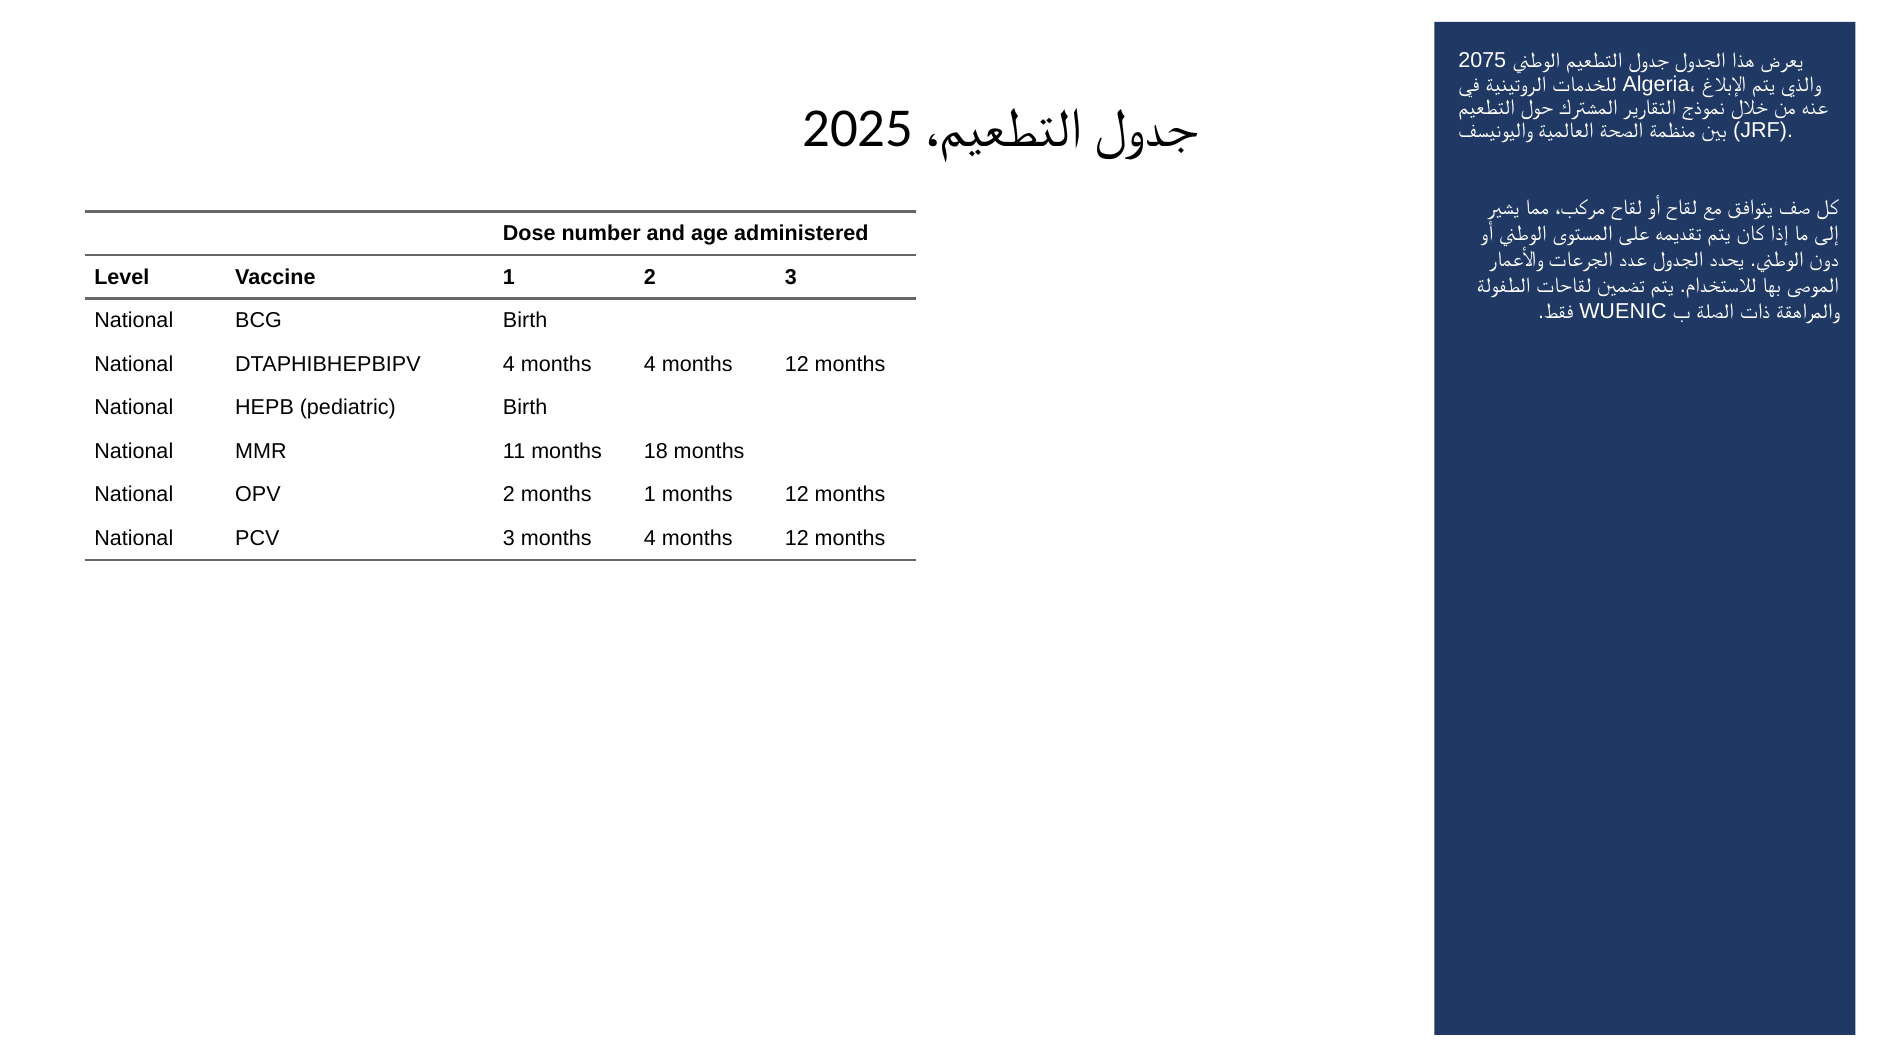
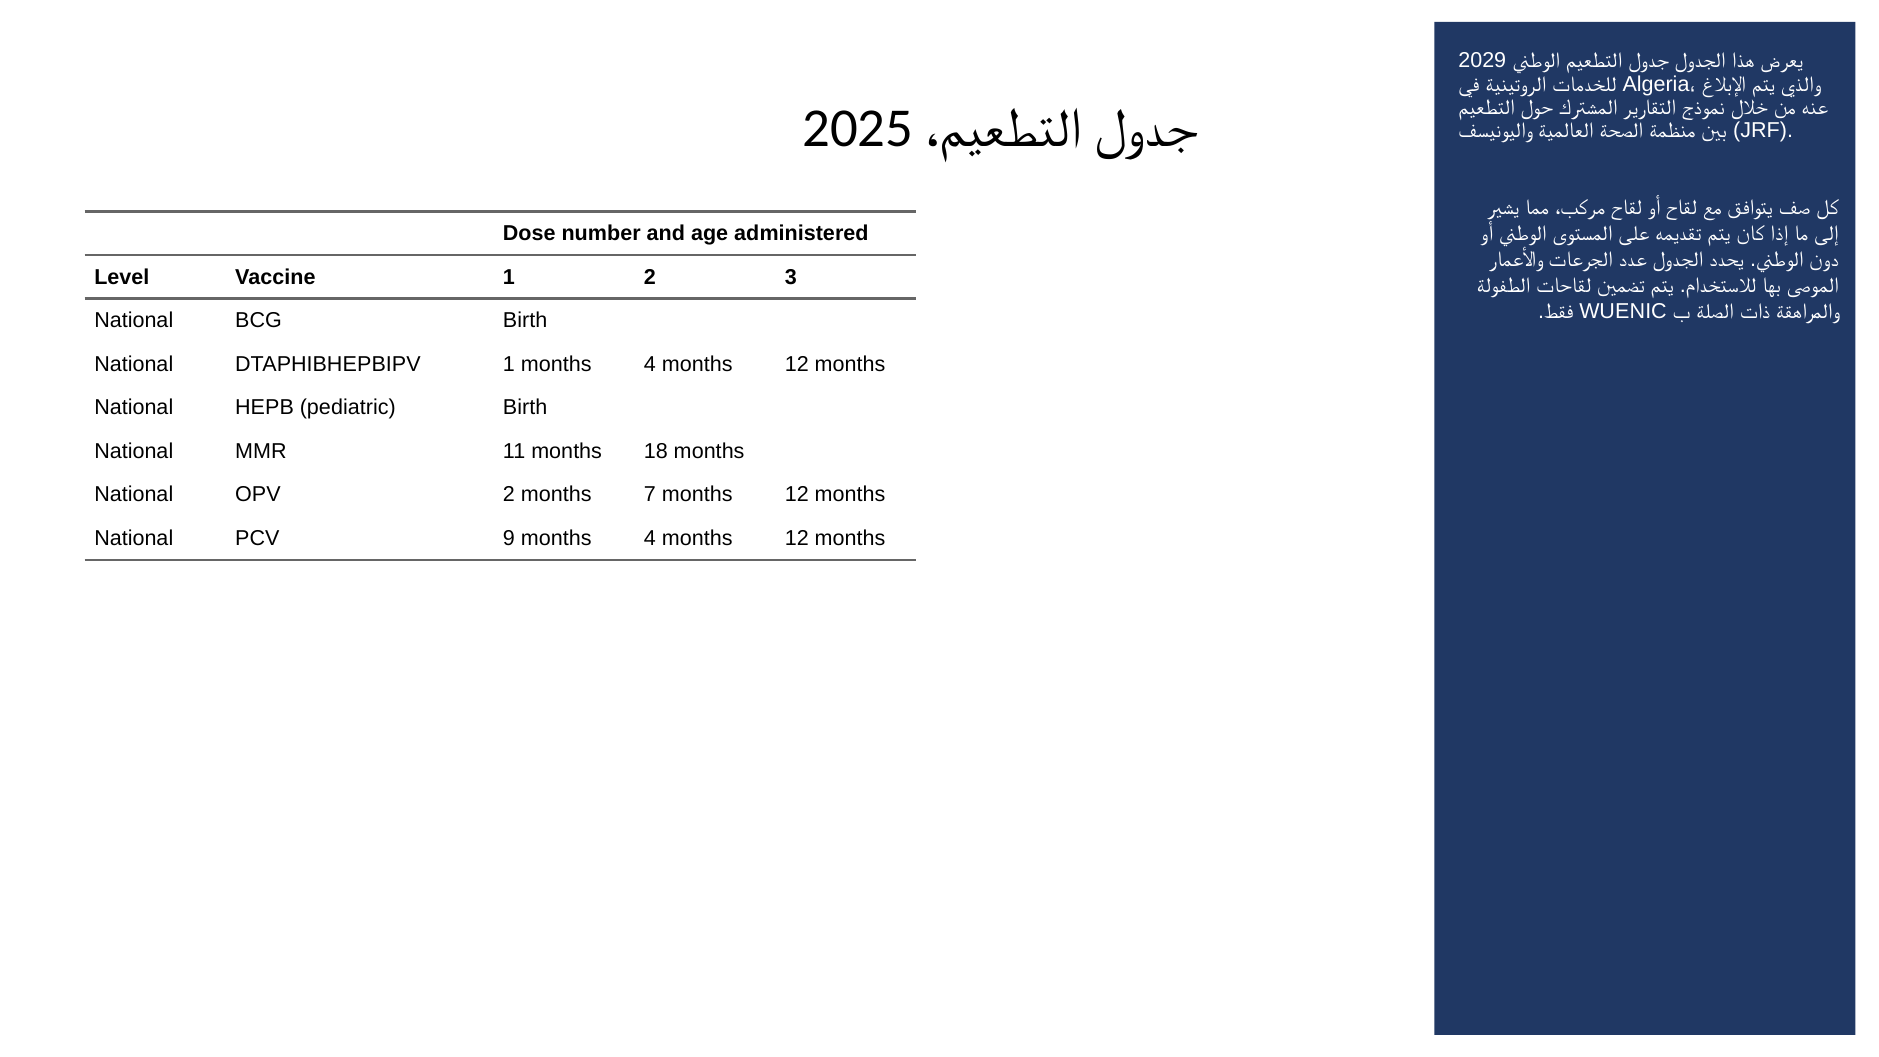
2075: 2075 -> 2029
DTAPHIBHEPBIPV 4: 4 -> 1
months 1: 1 -> 7
PCV 3: 3 -> 9
